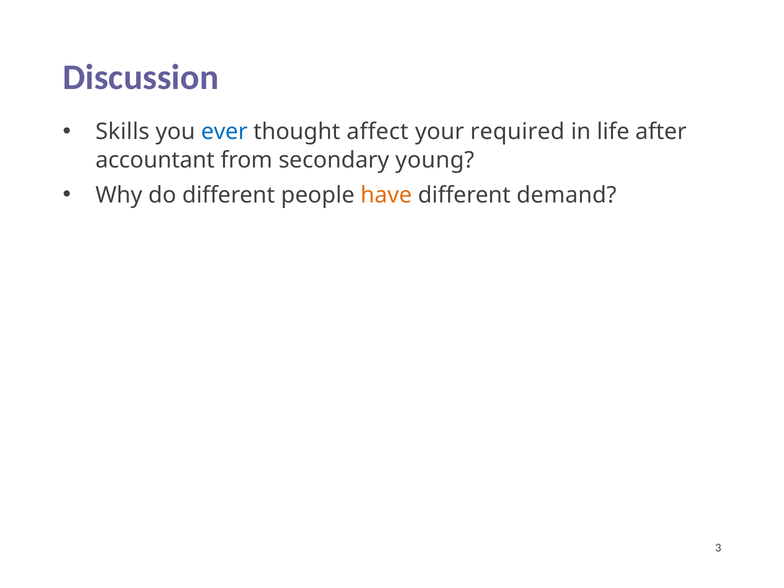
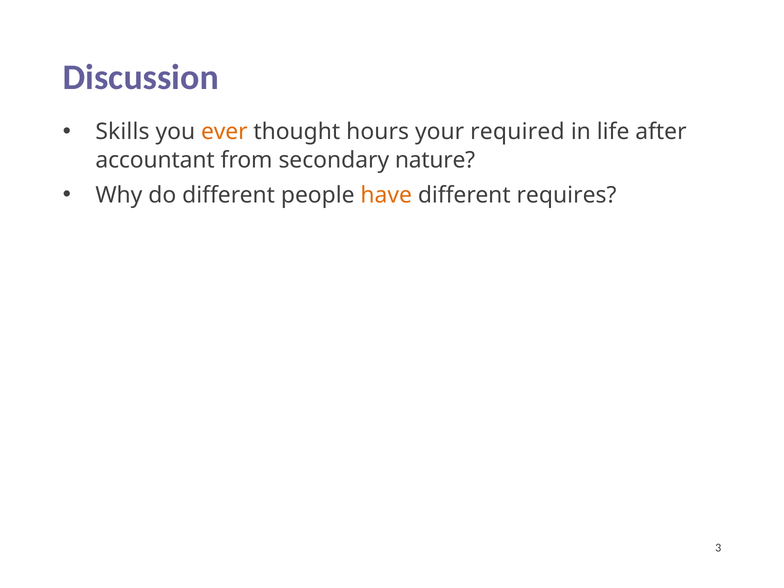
ever colour: blue -> orange
affect: affect -> hours
young: young -> nature
demand: demand -> requires
